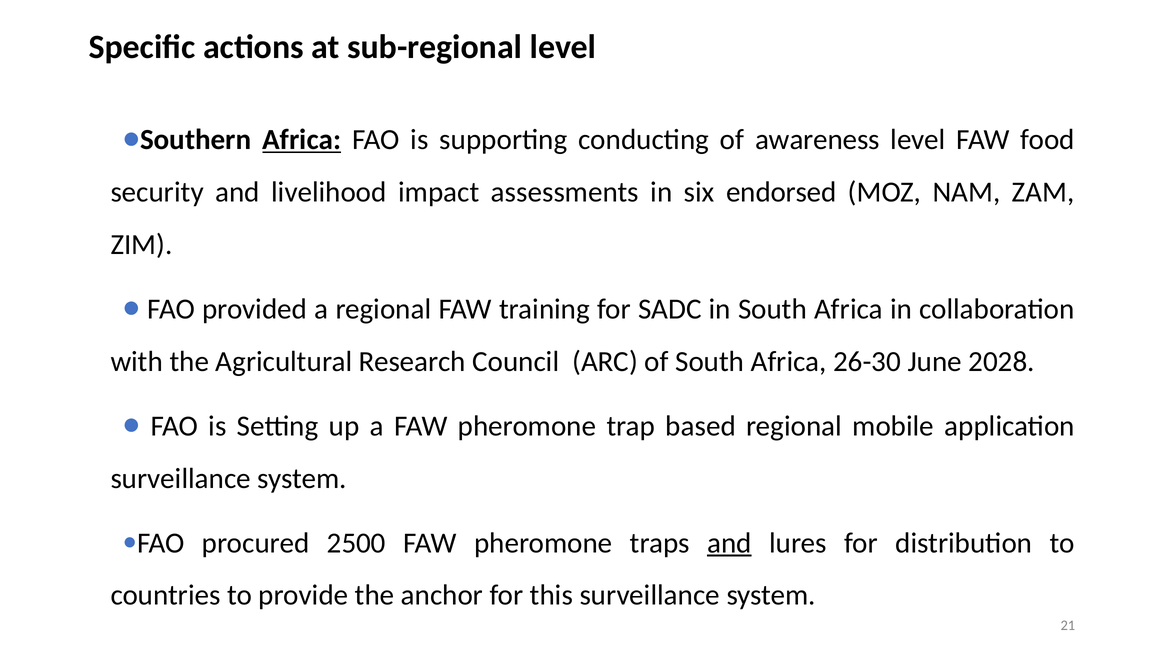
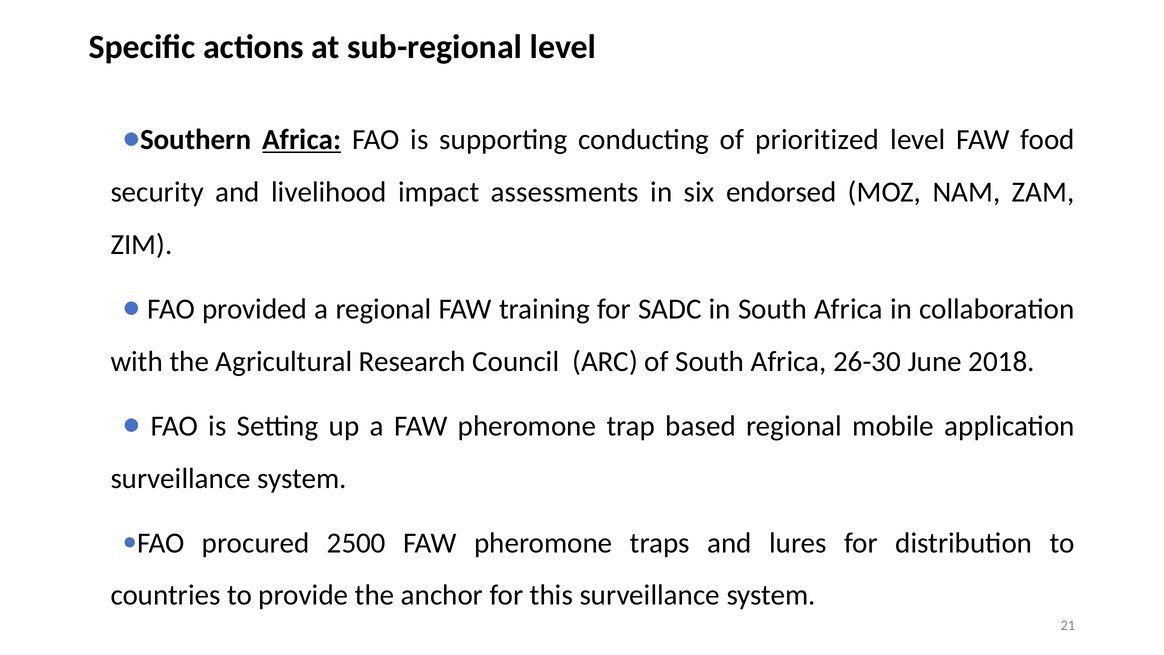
awareness: awareness -> prioritized
2028: 2028 -> 2018
and at (729, 543) underline: present -> none
